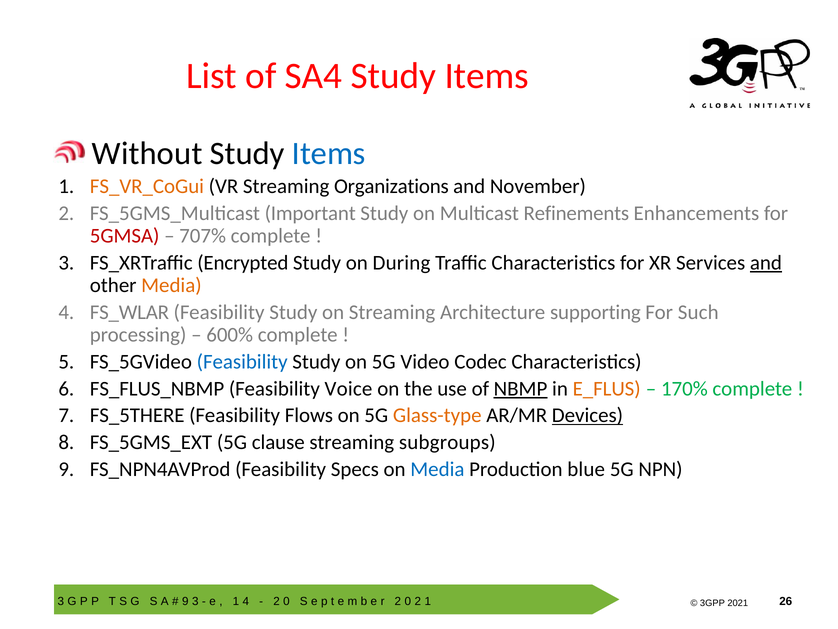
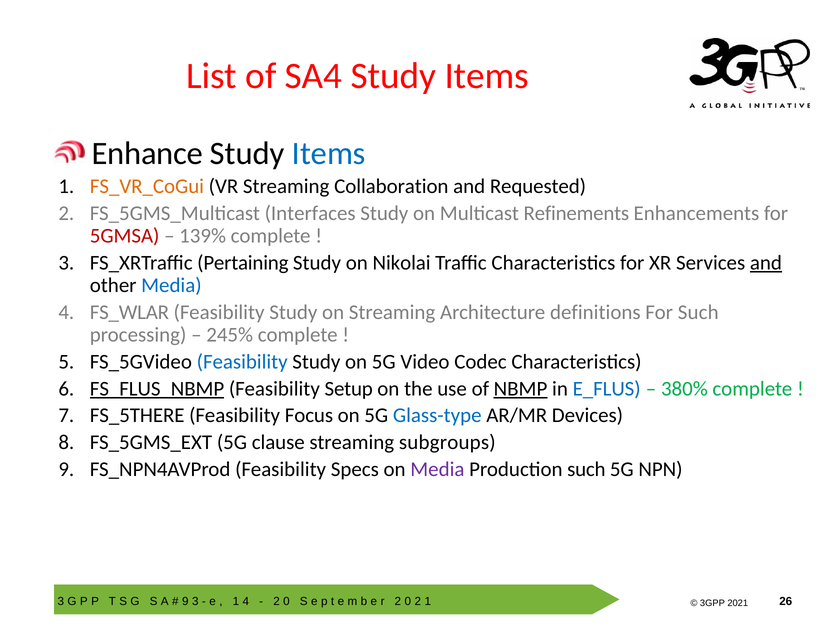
Without: Without -> Enhance
Organizations: Organizations -> Collaboration
November: November -> Requested
Important: Important -> Interfaces
707%: 707% -> 139%
Encrypted: Encrypted -> Pertaining
During: During -> Nikolai
Media at (171, 285) colour: orange -> blue
supporting: supporting -> definitions
600%: 600% -> 245%
FS_FLUS_NBMP underline: none -> present
Voice: Voice -> Setup
E_FLUS colour: orange -> blue
170%: 170% -> 380%
Flows: Flows -> Focus
Glass-type colour: orange -> blue
Devices underline: present -> none
Media at (437, 469) colour: blue -> purple
Production blue: blue -> such
